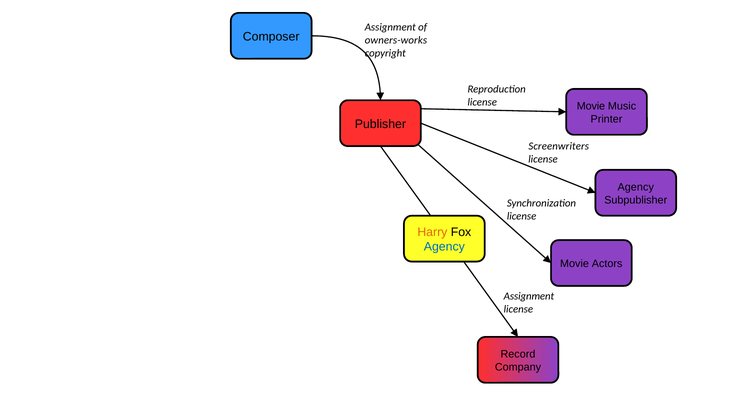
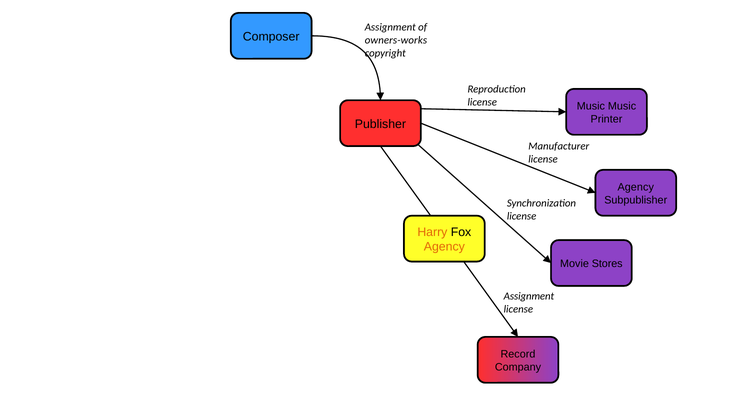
Movie at (591, 106): Movie -> Music
Screenwriters: Screenwriters -> Manufacturer
Agency at (444, 247) colour: blue -> orange
Actors: Actors -> Stores
